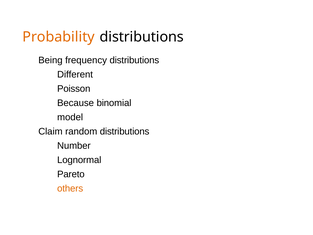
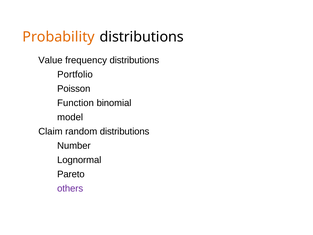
Being: Being -> Value
Different: Different -> Portfolio
Because: Because -> Function
others colour: orange -> purple
